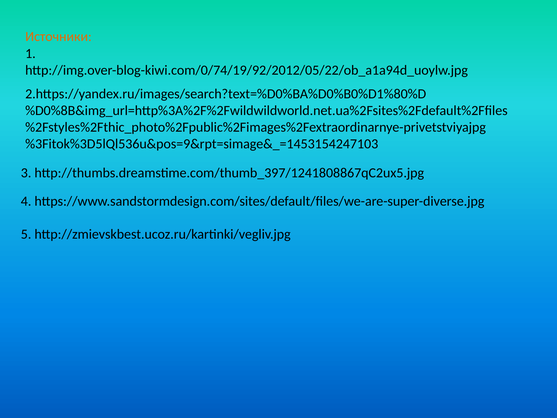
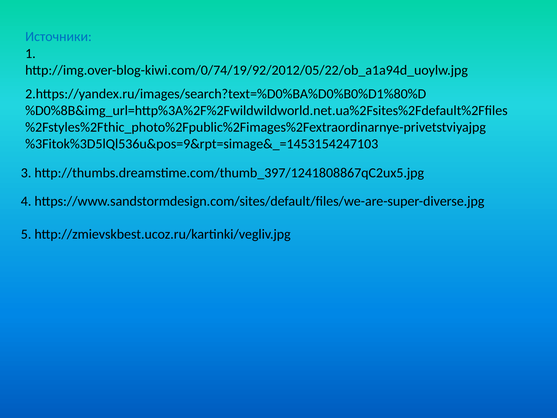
Источники colour: orange -> blue
